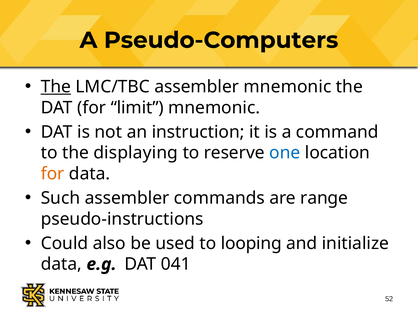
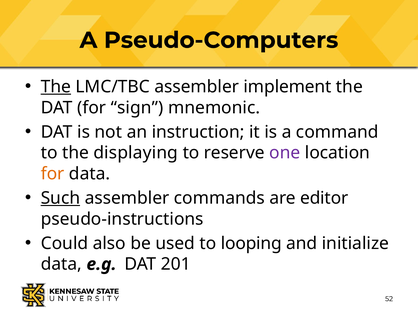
assembler mnemonic: mnemonic -> implement
limit: limit -> sign
one colour: blue -> purple
Such underline: none -> present
range: range -> editor
041: 041 -> 201
